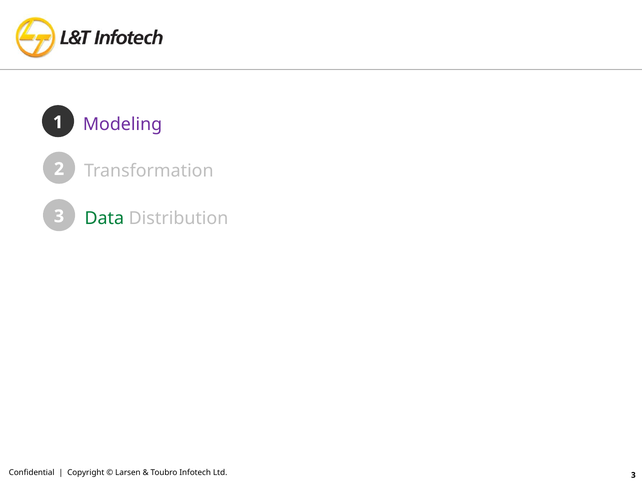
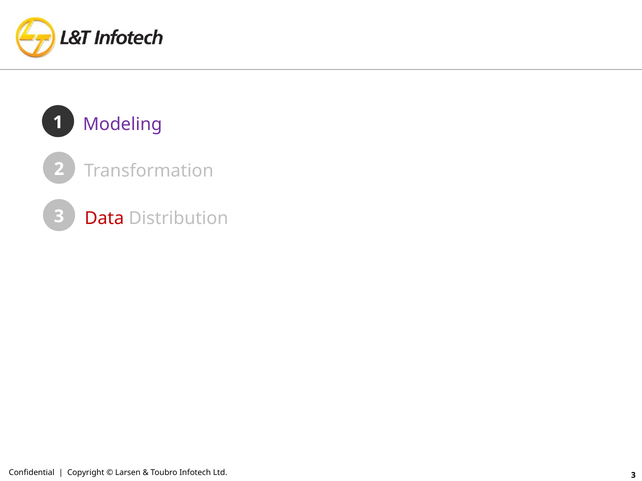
Data colour: green -> red
